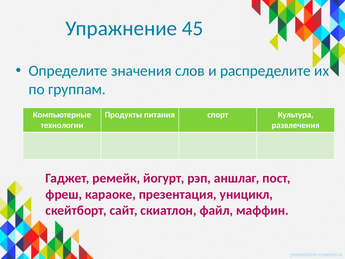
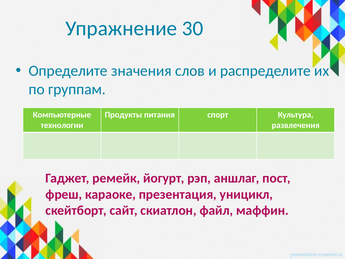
45: 45 -> 30
